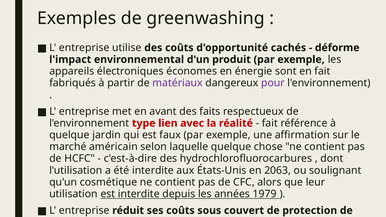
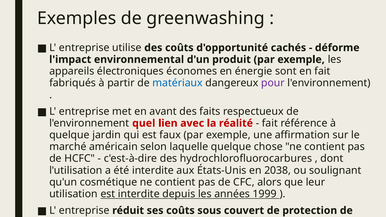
matériaux colour: purple -> blue
type: type -> quel
2063: 2063 -> 2038
1979: 1979 -> 1999
